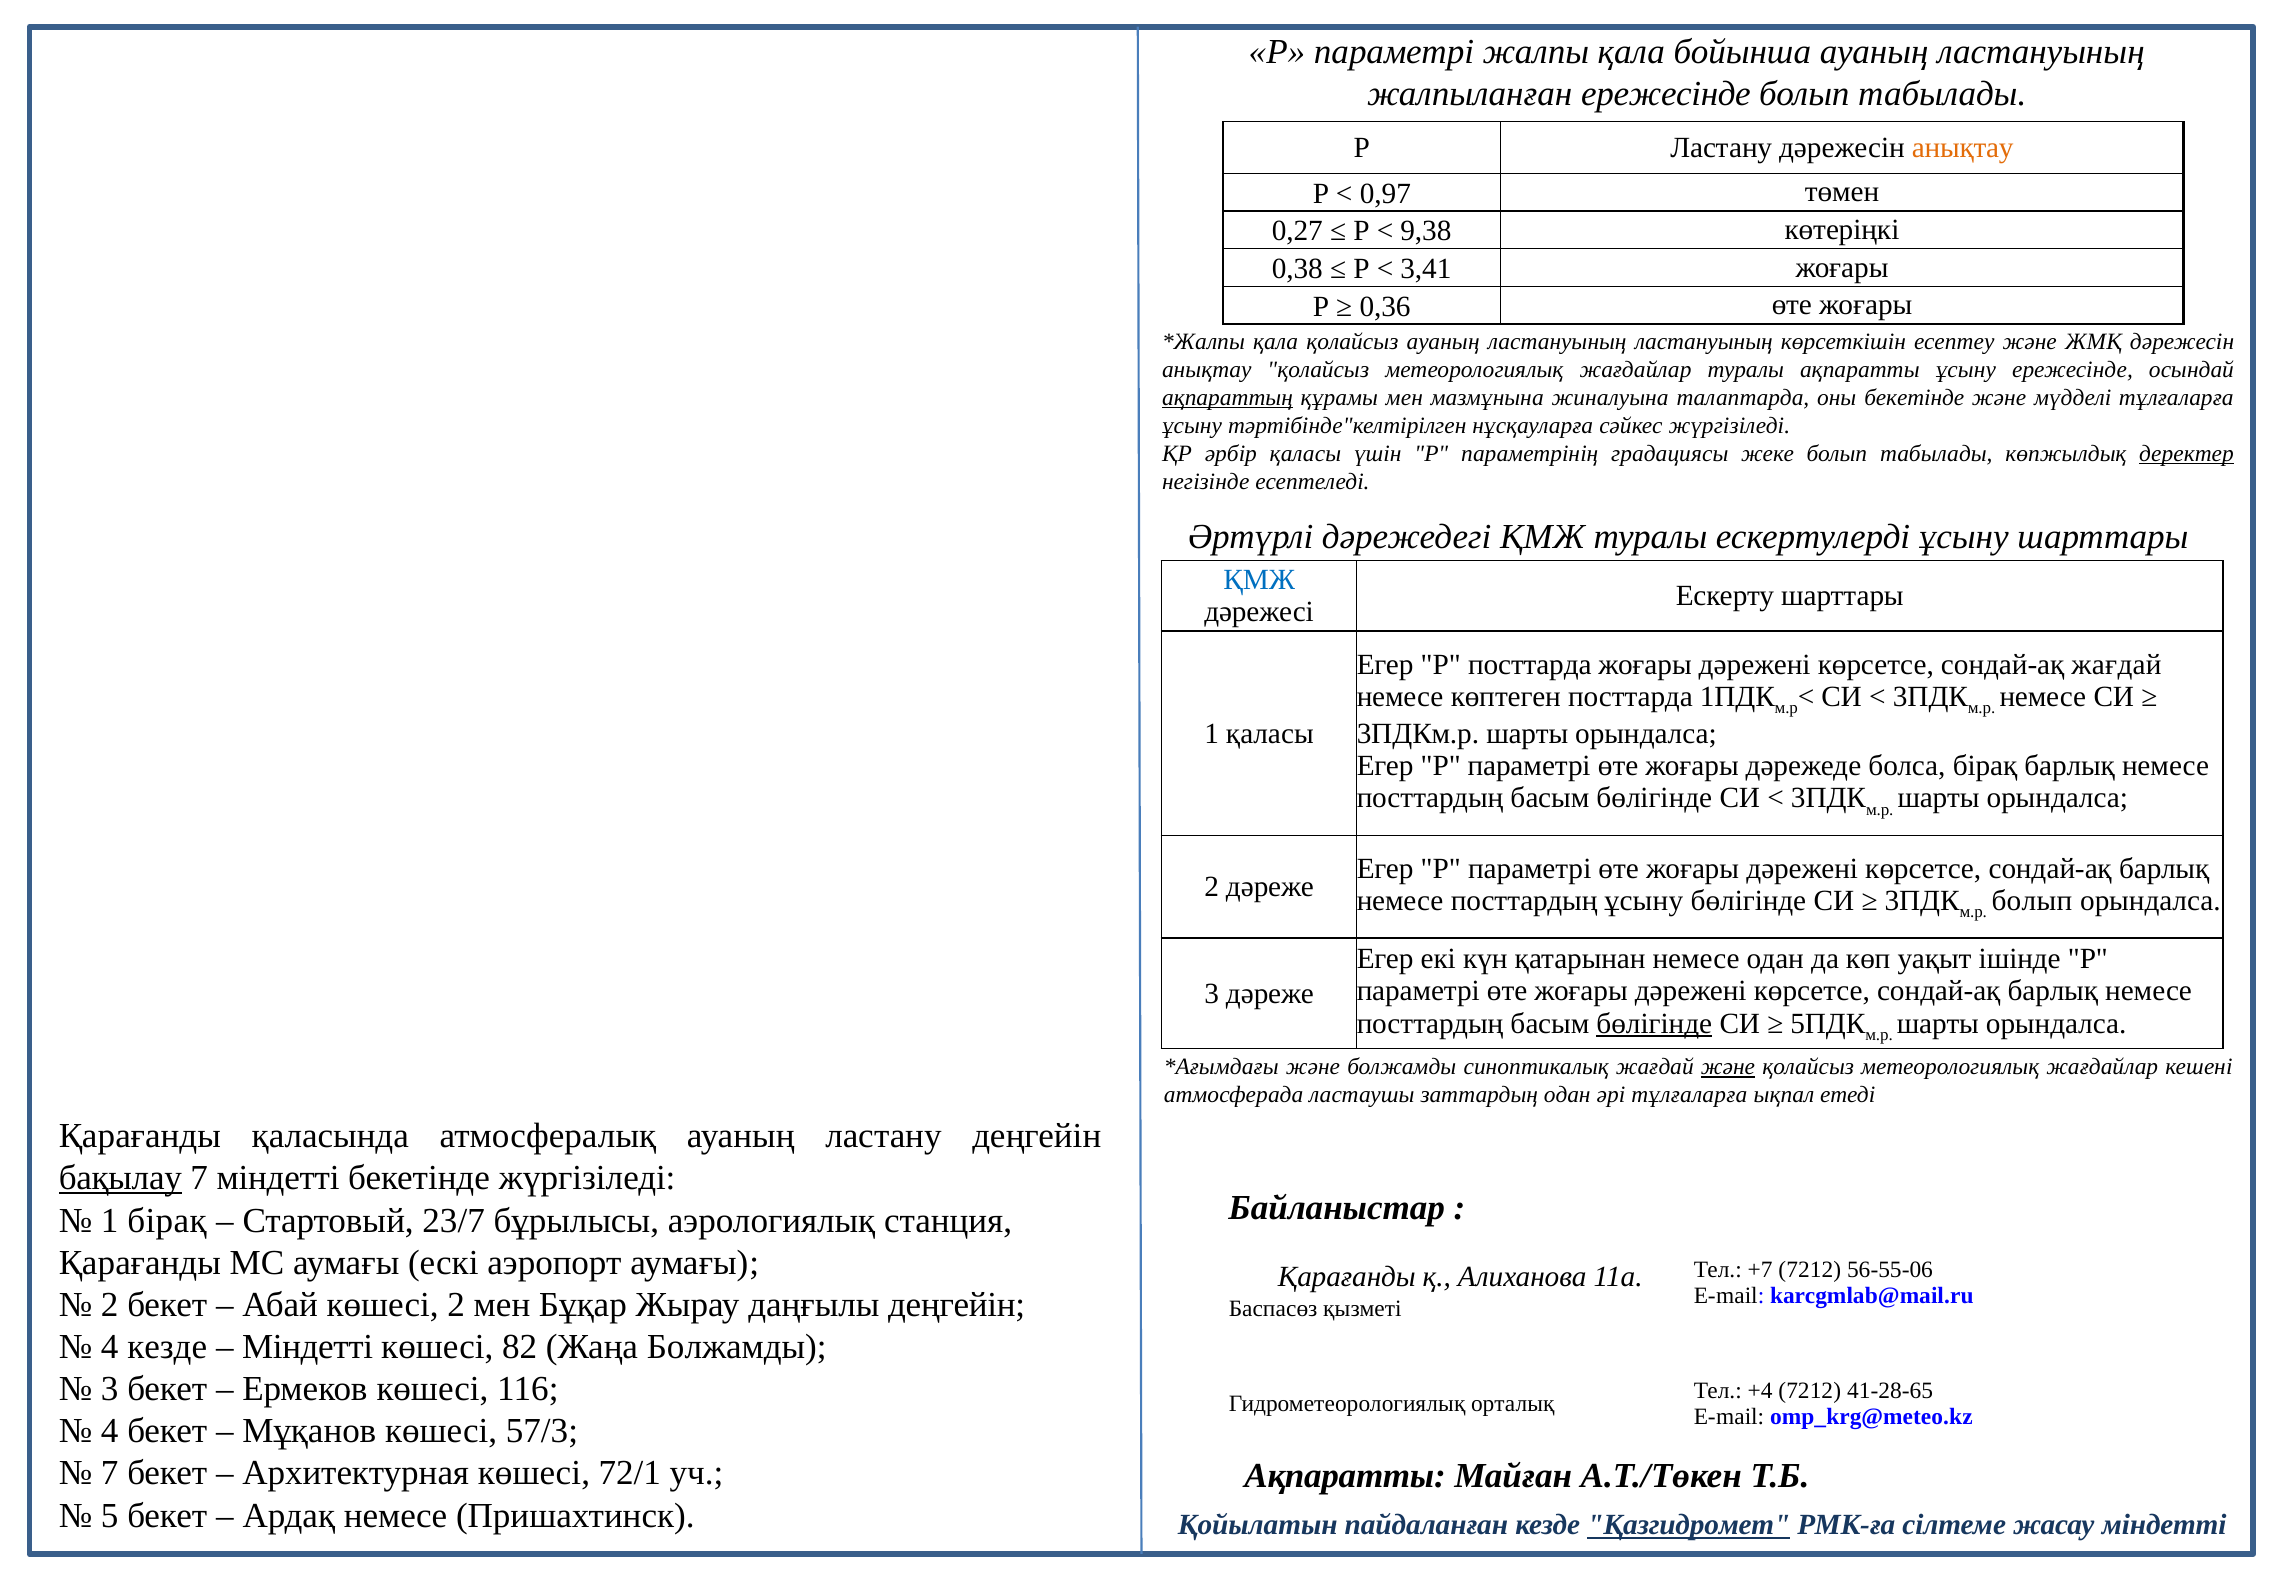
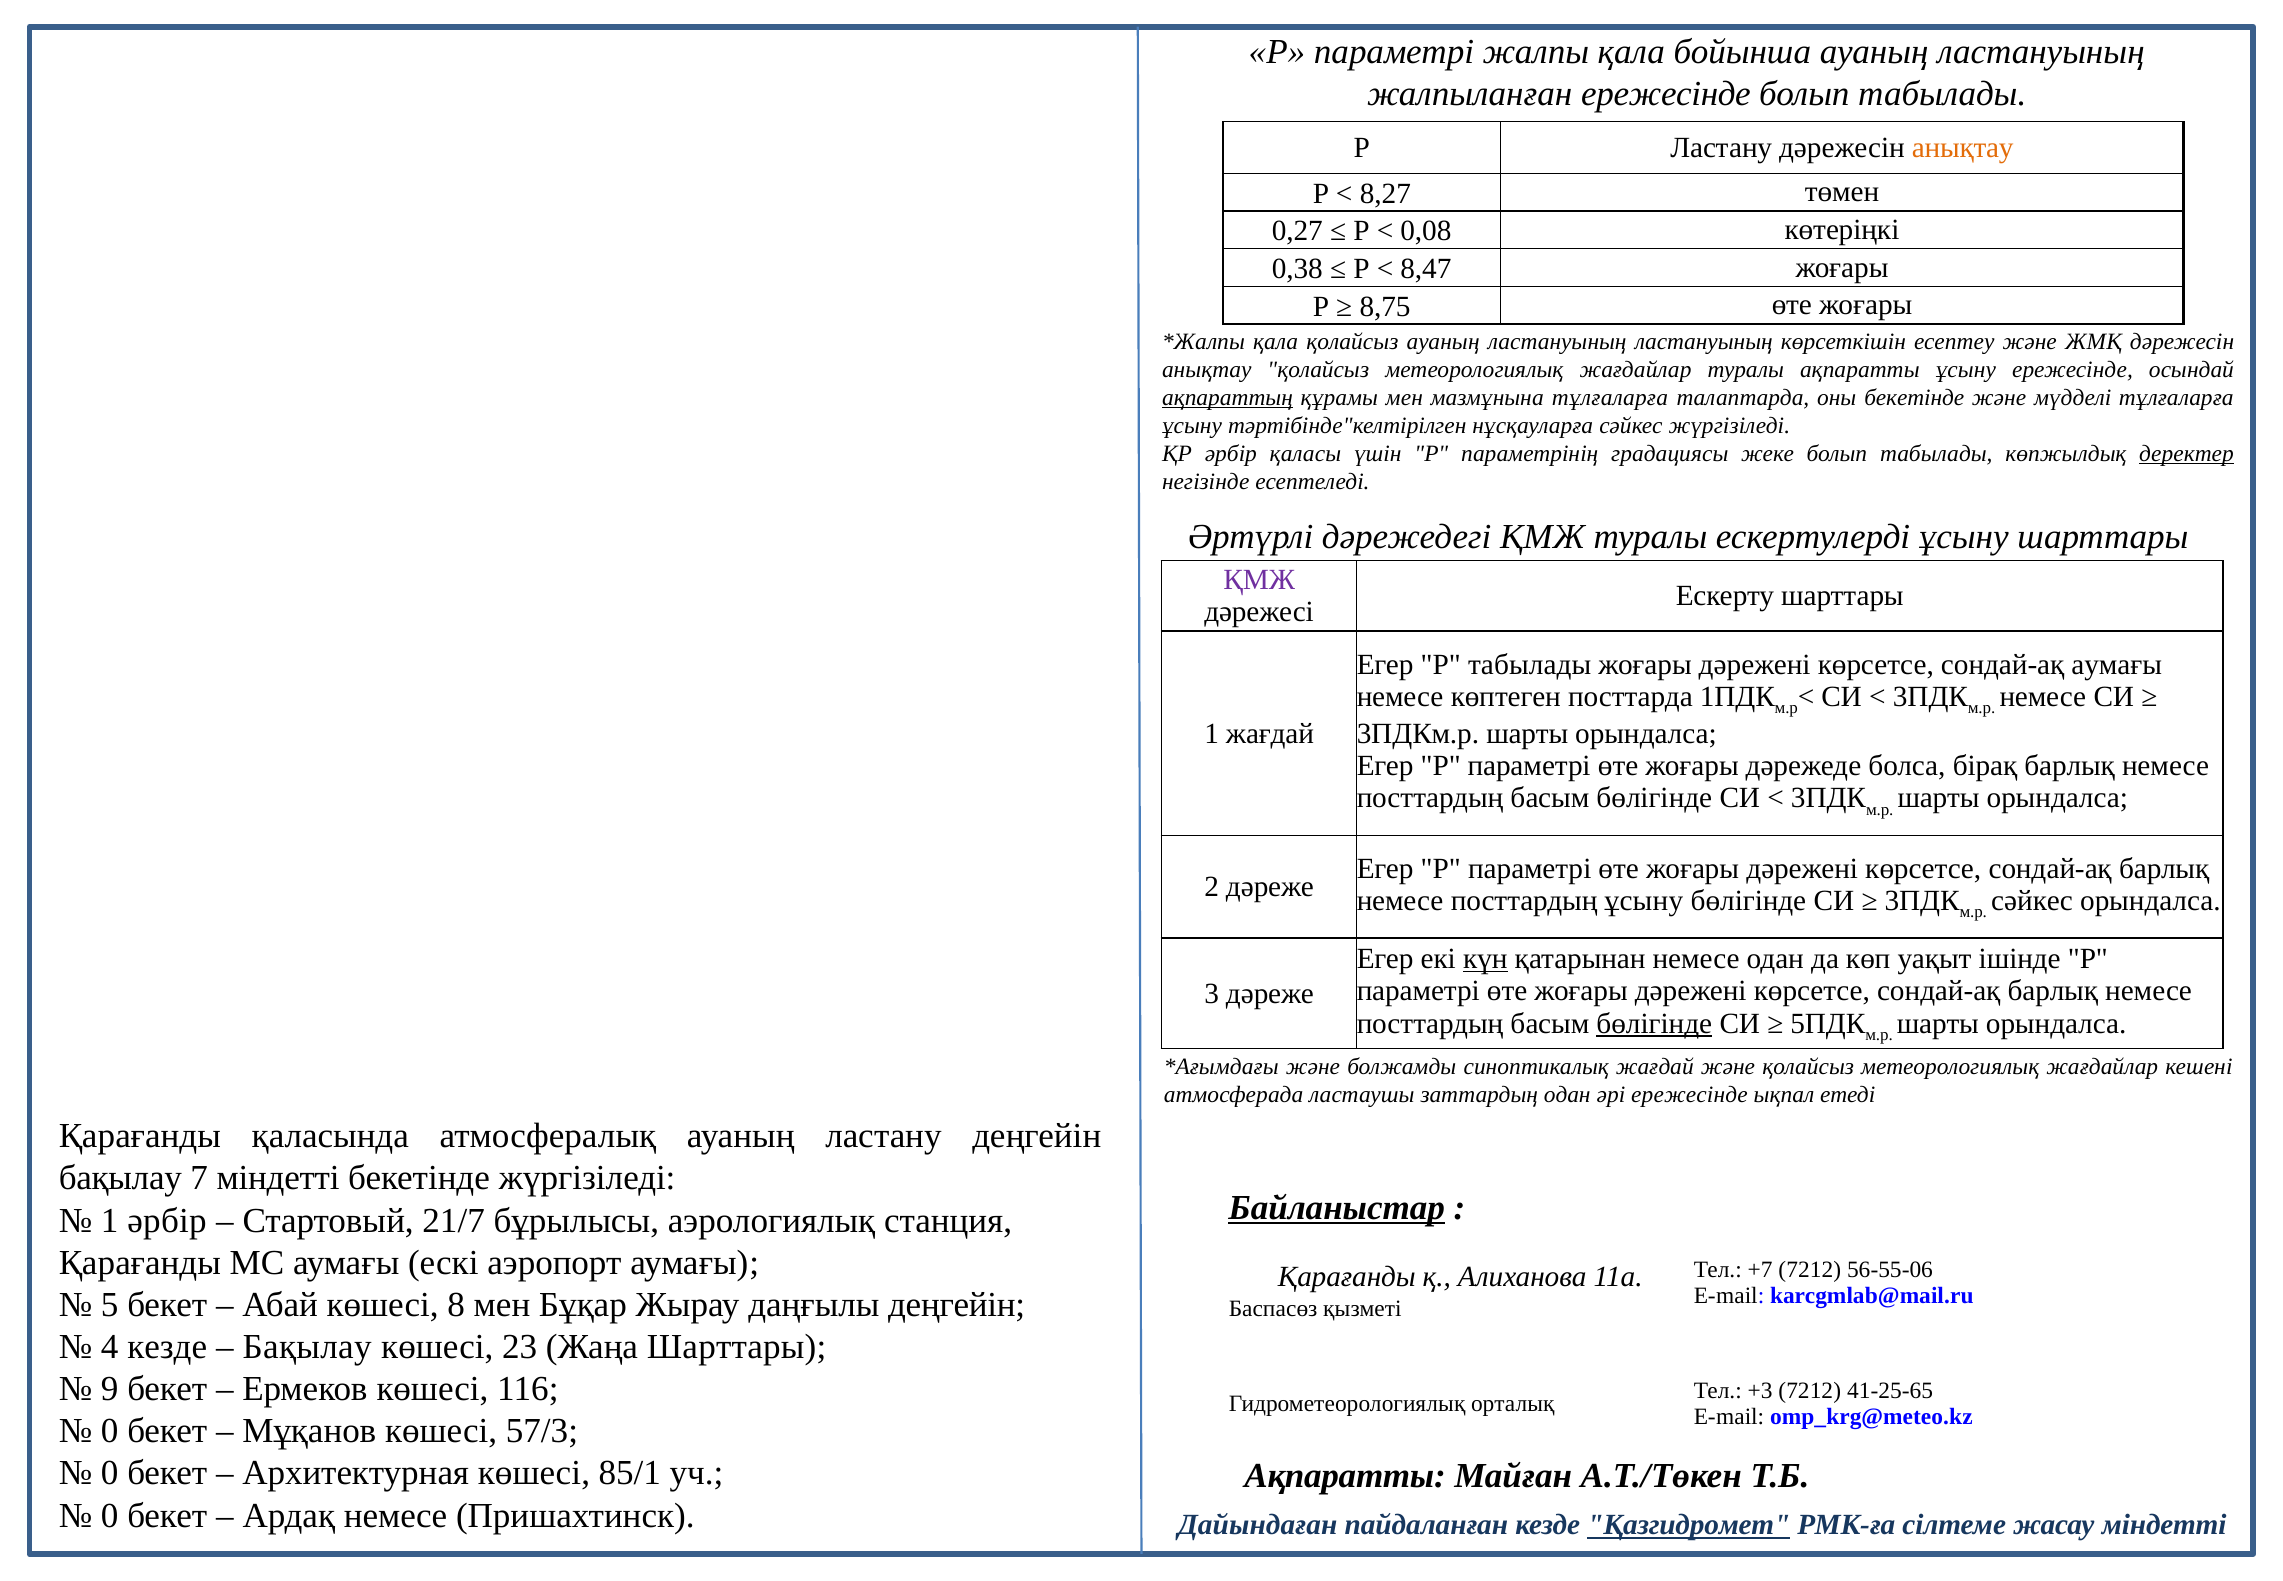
0,97: 0,97 -> 8,27
9,38: 9,38 -> 0,08
3,41: 3,41 -> 8,47
0,36: 0,36 -> 8,75
мазмұнына жиналуына: жиналуына -> тұлғаларға
ҚМЖ at (1259, 580) colour: blue -> purple
Р посттарда: посттарда -> табылады
сондай-ақ жағдай: жағдай -> аумағы
1 қаласы: қаласы -> жағдай
болып at (2032, 901): болып -> сәйкес
күн underline: none -> present
және at (1728, 1067) underline: present -> none
әрі тұлғаларға: тұлғаларға -> ережесінде
бақылау at (120, 1178) underline: present -> none
Байланыстар underline: none -> present
1 бірақ: бірақ -> әрбір
23/7: 23/7 -> 21/7
2 at (110, 1304): 2 -> 5
көшесі 2: 2 -> 8
Міндетті at (308, 1347): Міндетті -> Бақылау
82: 82 -> 23
Жаңа Болжамды: Болжамды -> Шарттары
3 at (110, 1389): 3 -> 9
+4: +4 -> +3
41-28-65: 41-28-65 -> 41-25-65
4 at (110, 1431): 4 -> 0
7 at (110, 1473): 7 -> 0
72/1: 72/1 -> 85/1
5 at (110, 1515): 5 -> 0
Қойылатын: Қойылатын -> Дайындаған
